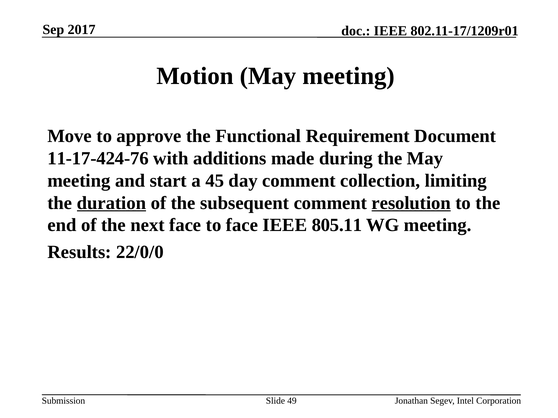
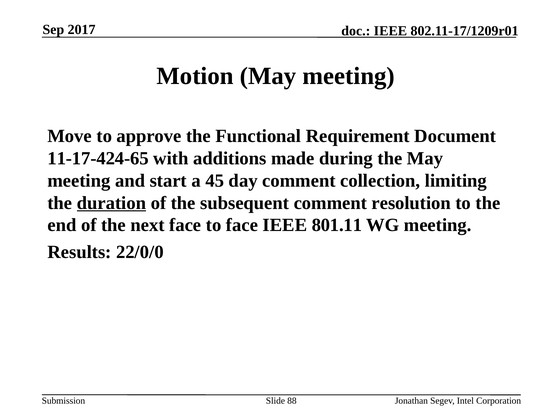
11-17-424-76: 11-17-424-76 -> 11-17-424-65
resolution underline: present -> none
805.11: 805.11 -> 801.11
49: 49 -> 88
